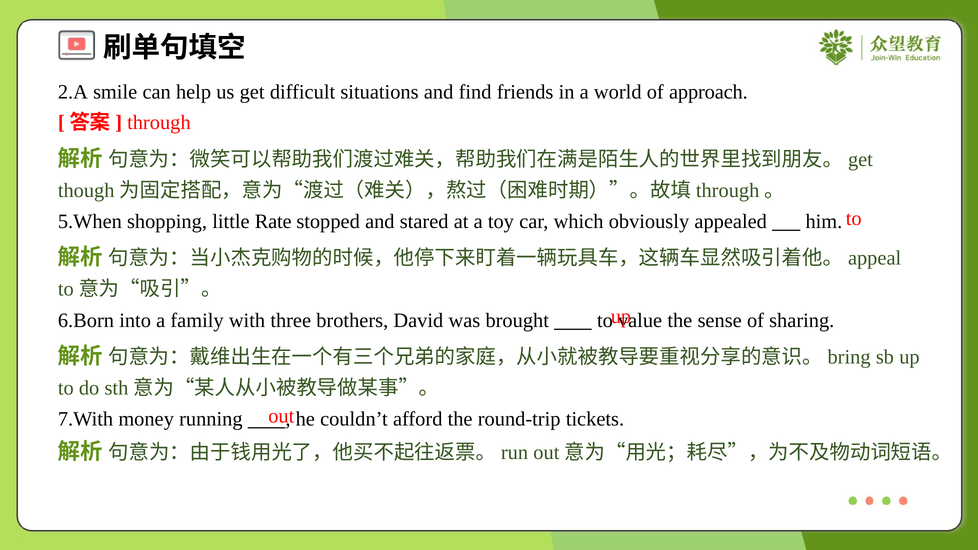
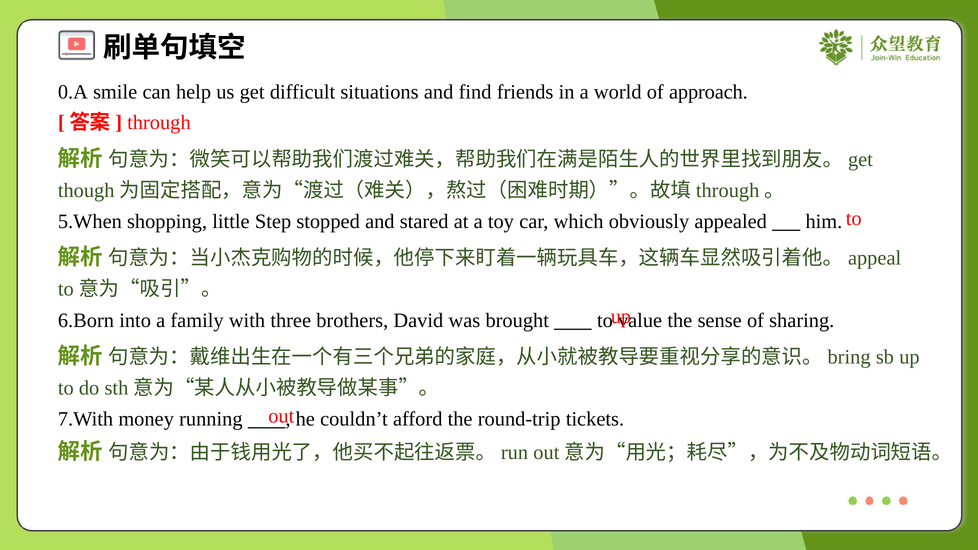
2.A: 2.A -> 0.A
Rate: Rate -> Step
